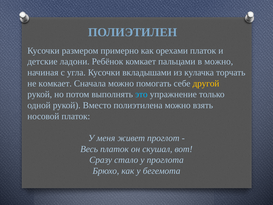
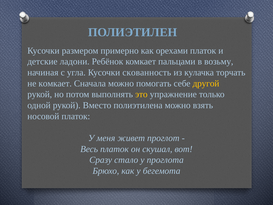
в можно: можно -> возьму
вкладышами: вкладышами -> скованность
это colour: light blue -> yellow
